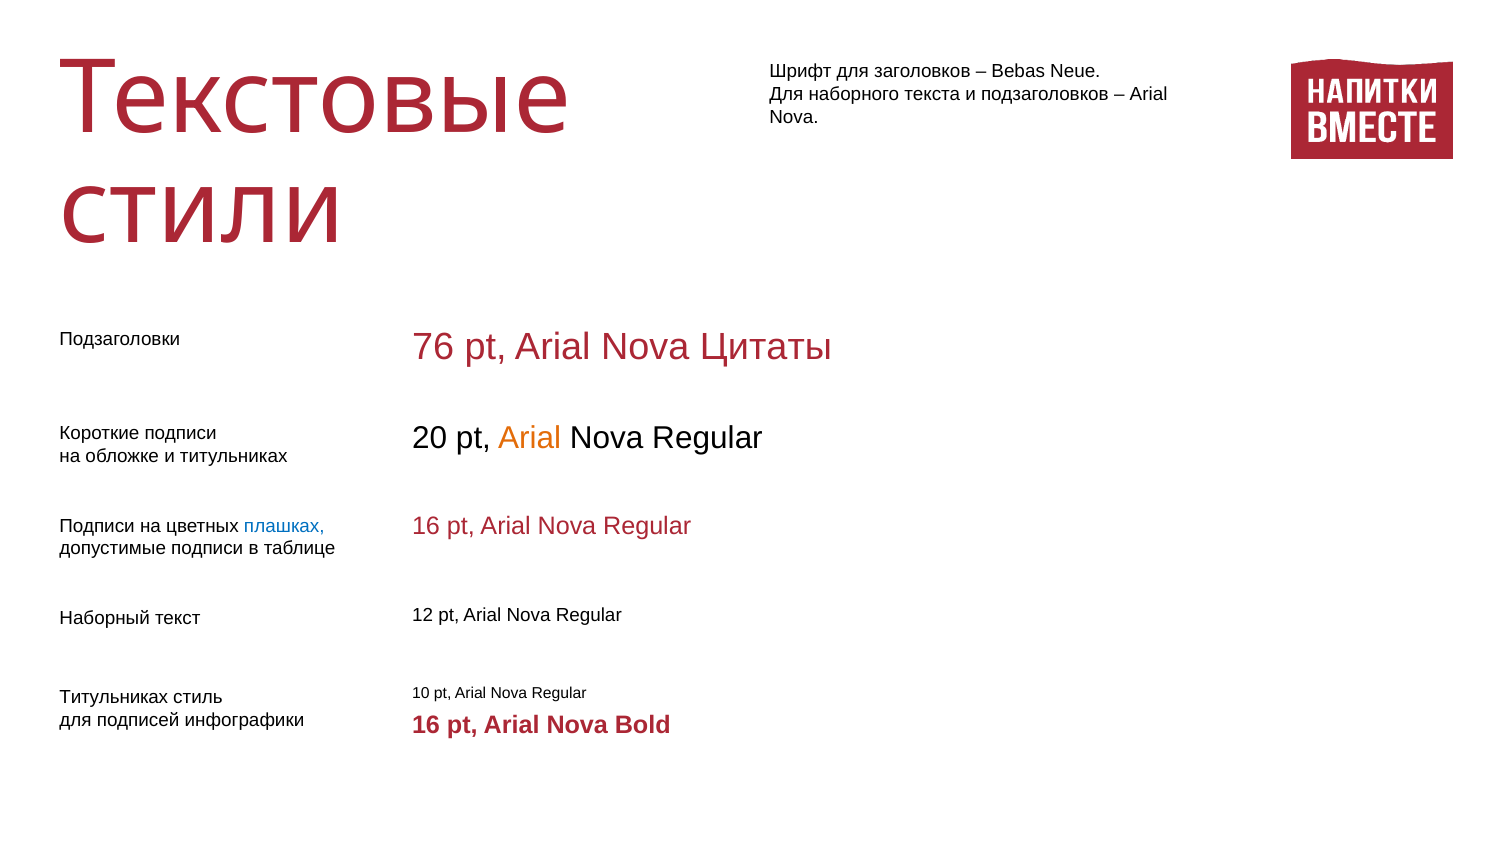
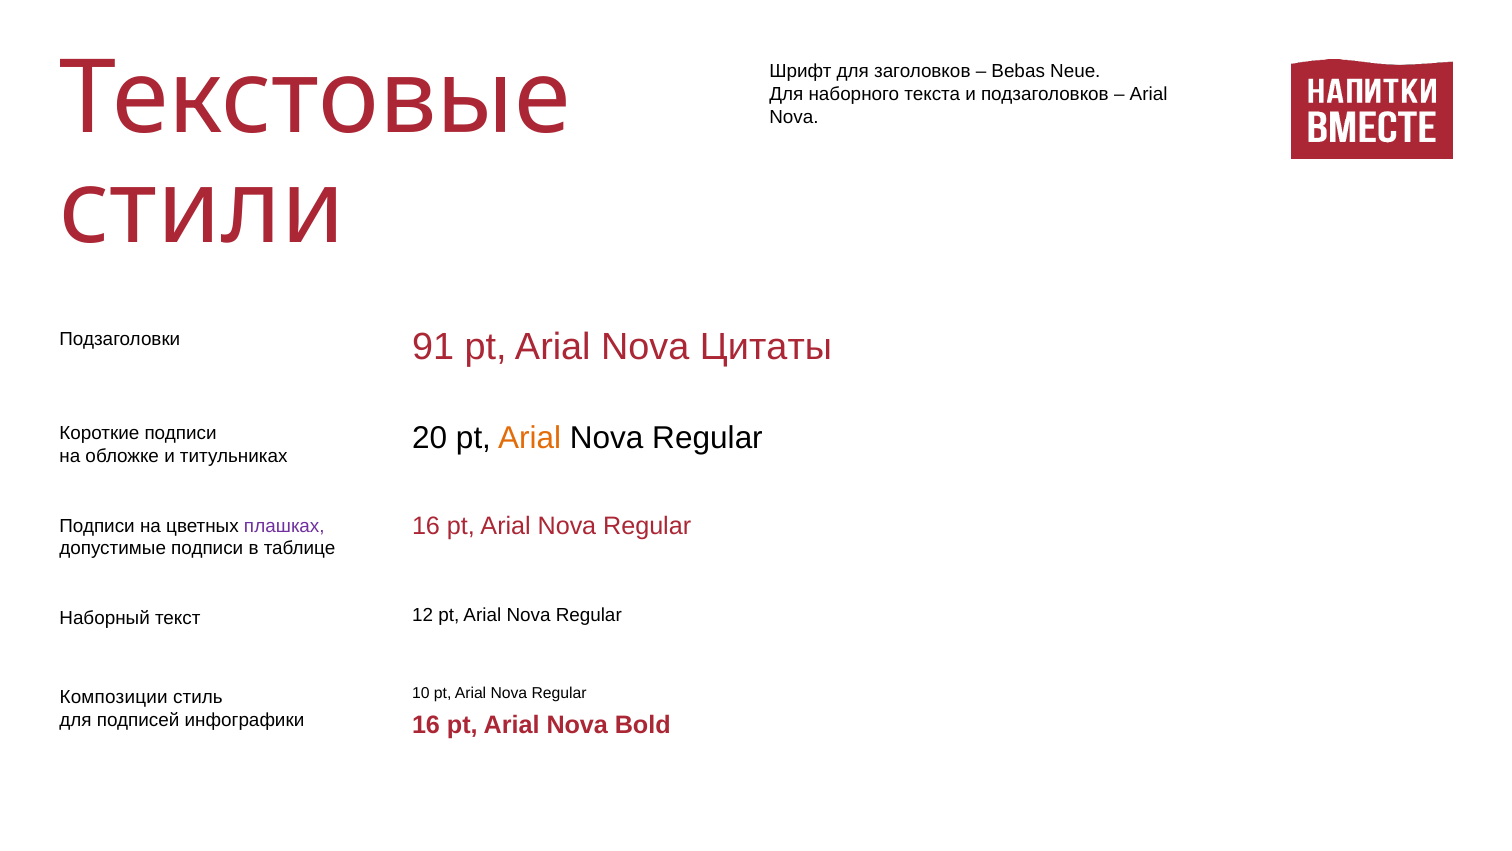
76: 76 -> 91
плашках colour: blue -> purple
Титульниках at (114, 697): Титульниках -> Композиции
